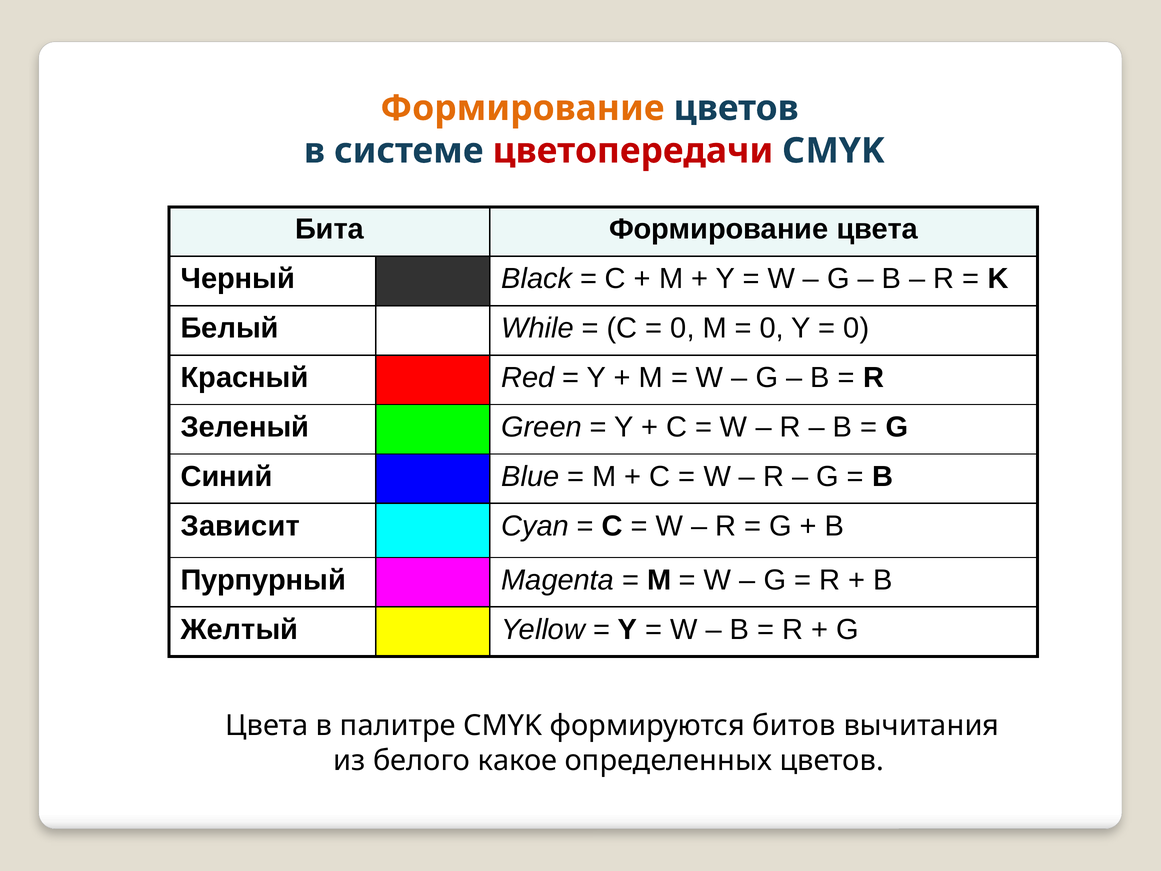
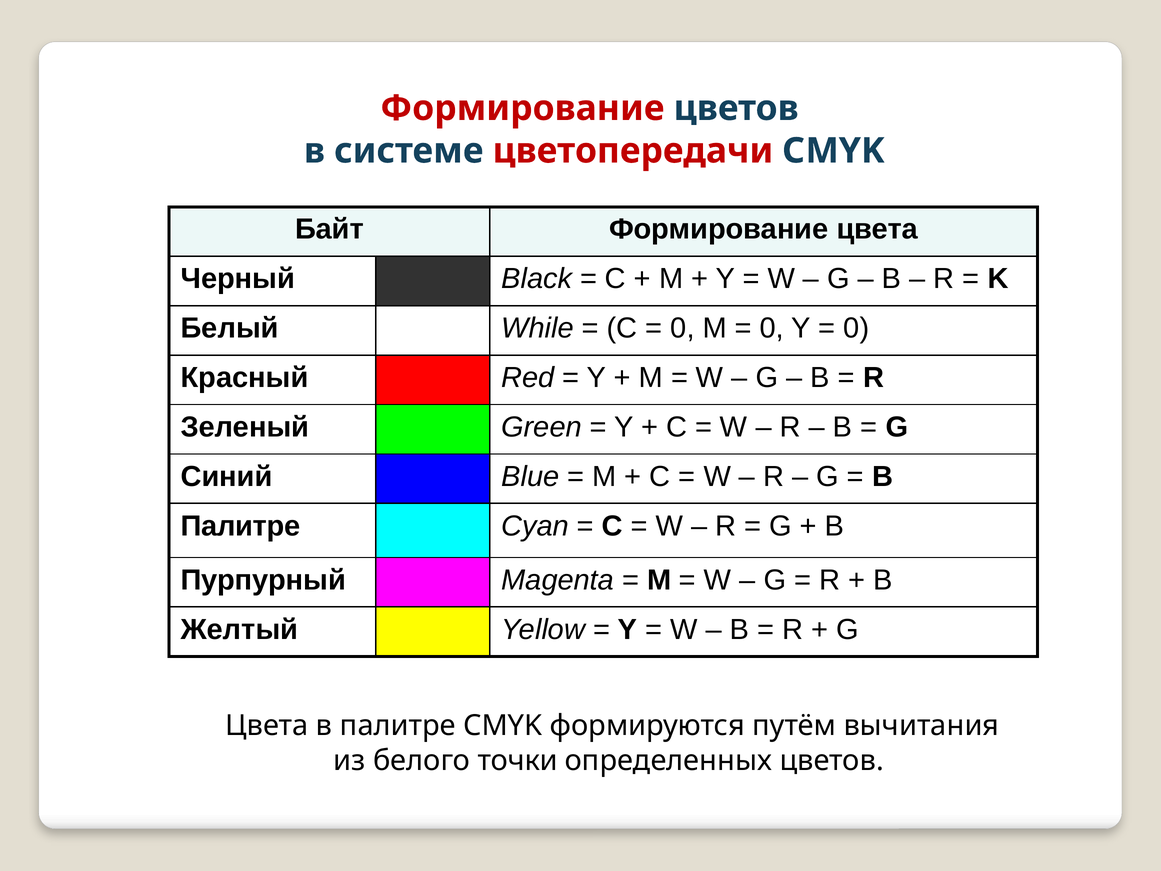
Формирование at (522, 108) colour: orange -> red
Бита: Бита -> Байт
Зависит at (240, 526): Зависит -> Палитре
битов: битов -> путём
какое: какое -> точки
